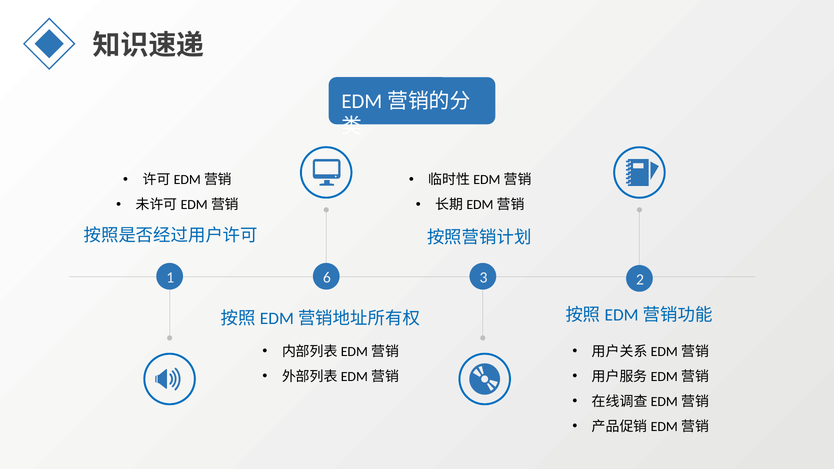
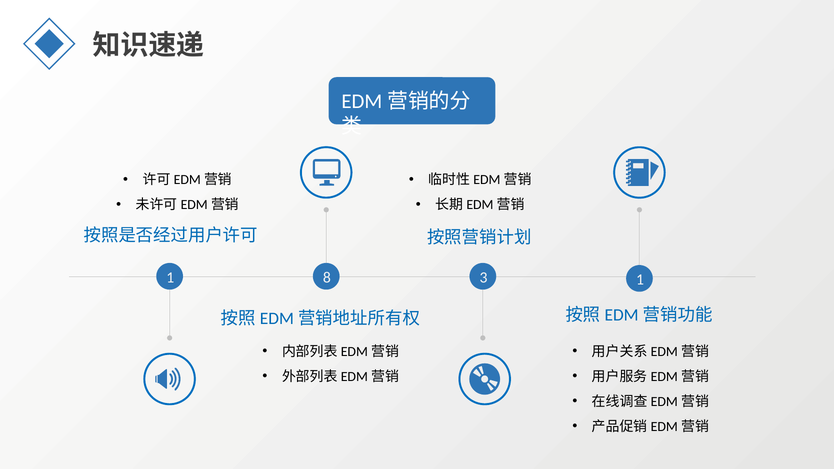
6: 6 -> 8
3 2: 2 -> 1
